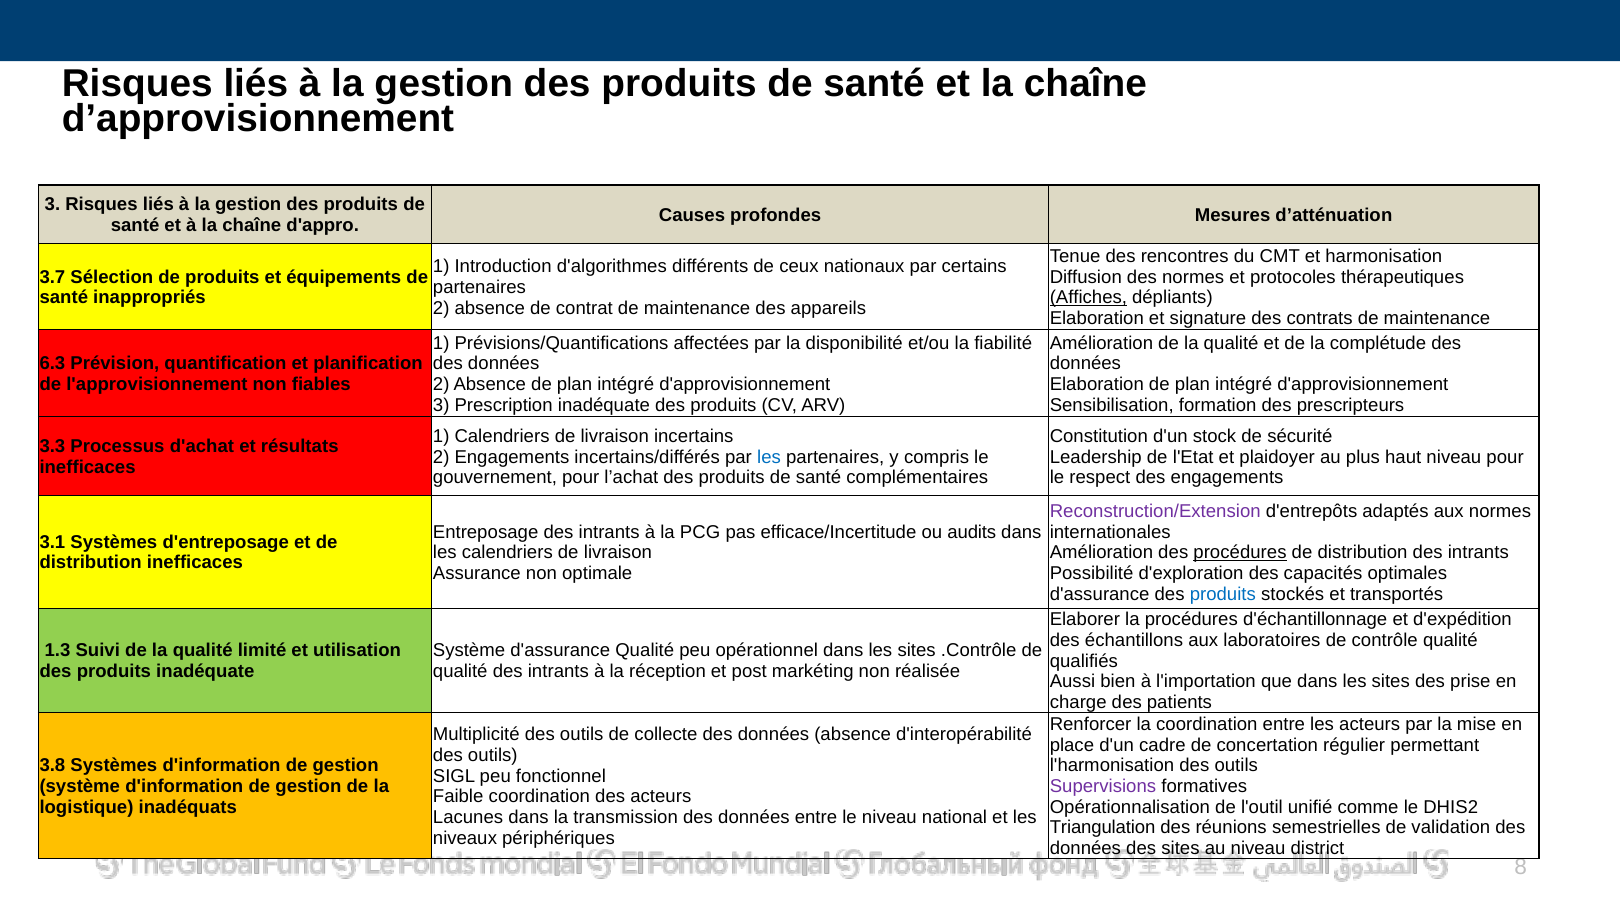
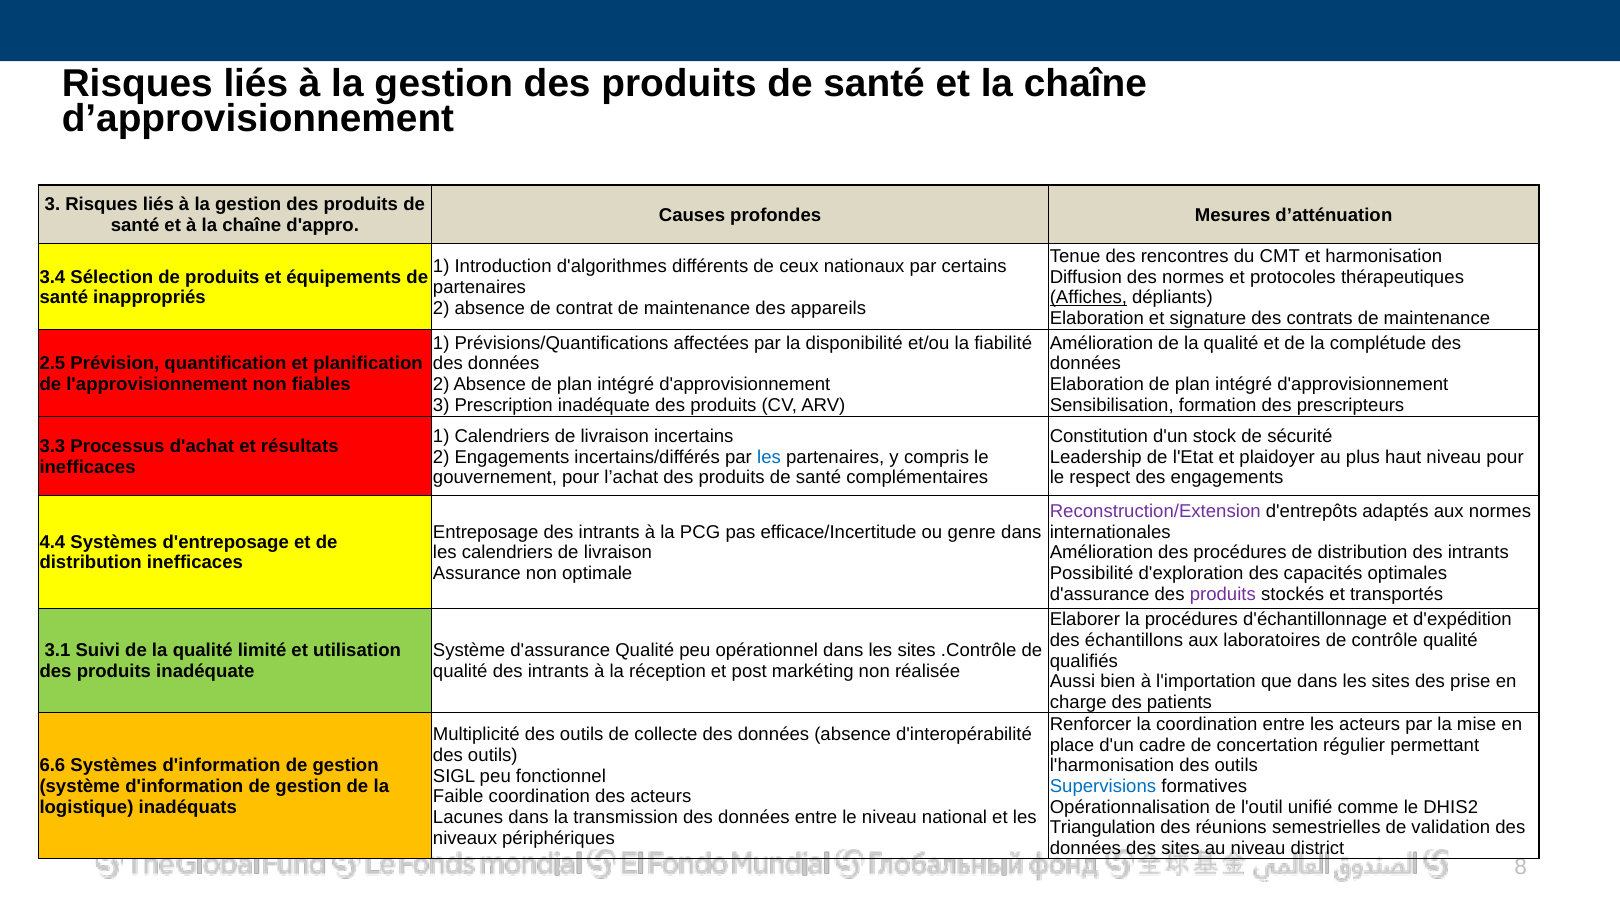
3.7: 3.7 -> 3.4
6.3: 6.3 -> 2.5
audits: audits -> genre
3.1: 3.1 -> 4.4
procédures at (1240, 553) underline: present -> none
produits at (1223, 594) colour: blue -> purple
1.3: 1.3 -> 3.1
3.8: 3.8 -> 6.6
Supervisions colour: purple -> blue
